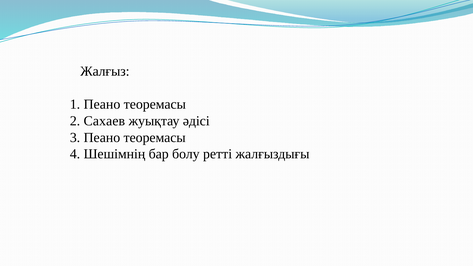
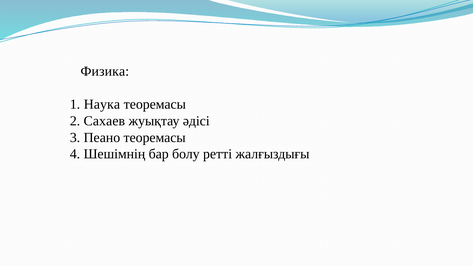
Жалғыз: Жалғыз -> Физика
1 Пеано: Пеано -> Наука
